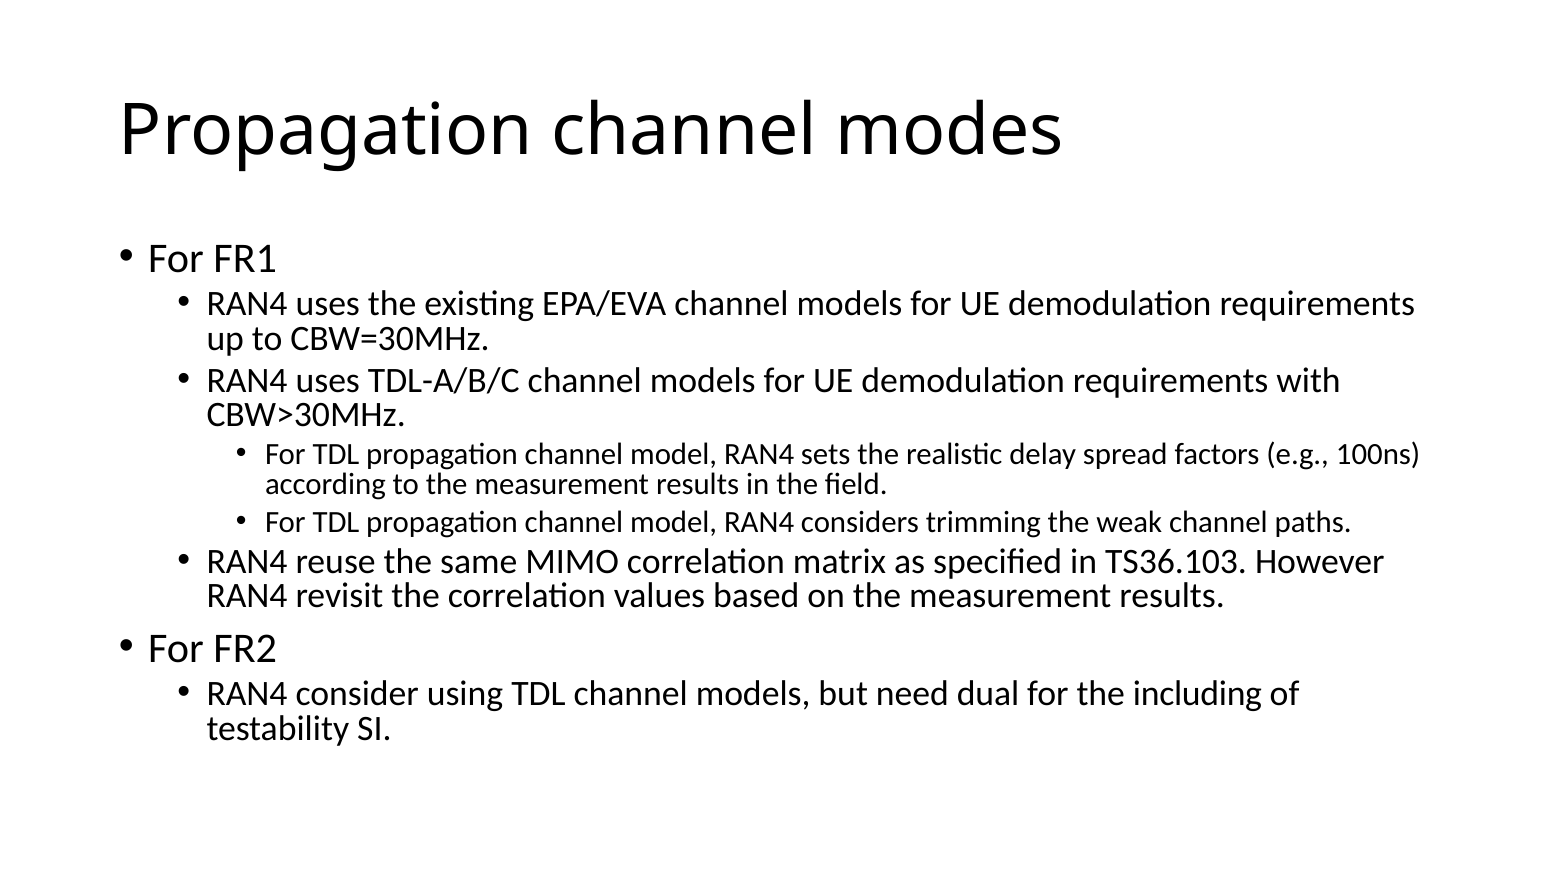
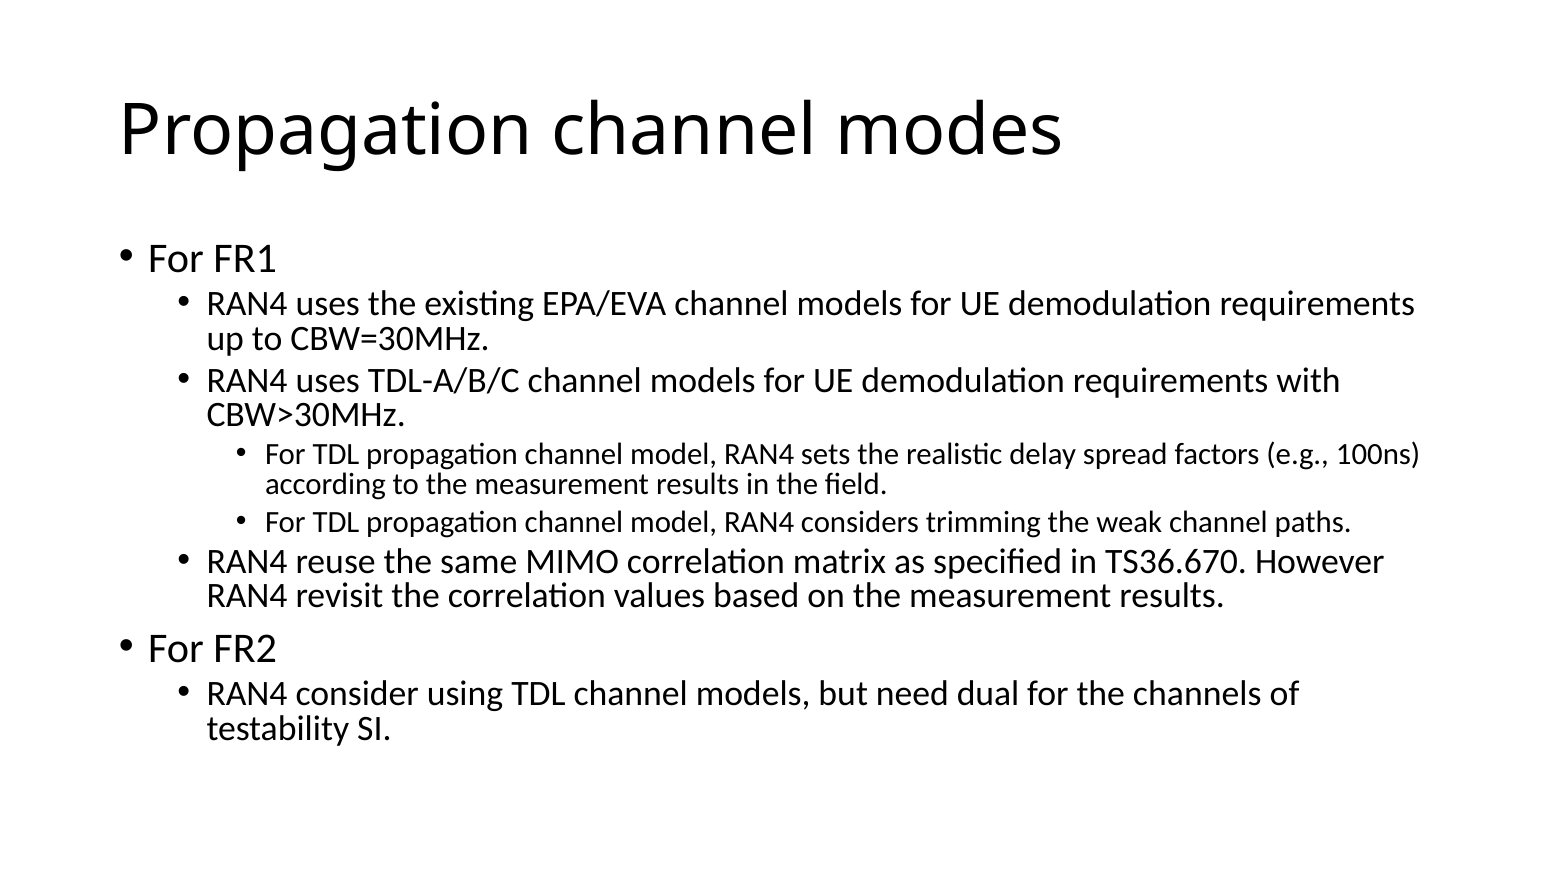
TS36.103: TS36.103 -> TS36.670
including: including -> channels
